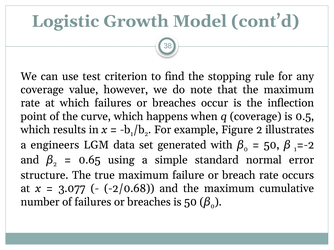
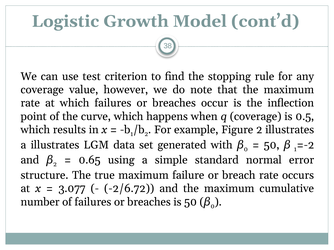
a engineers: engineers -> illustrates
-2/0.68: -2/0.68 -> -2/6.72
